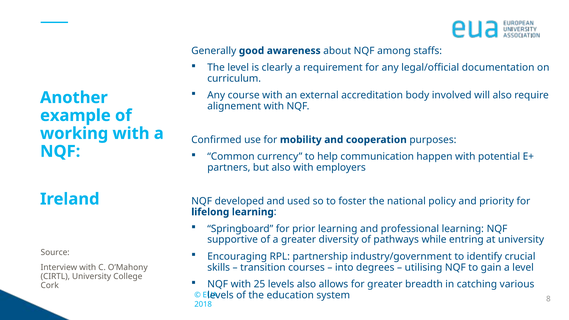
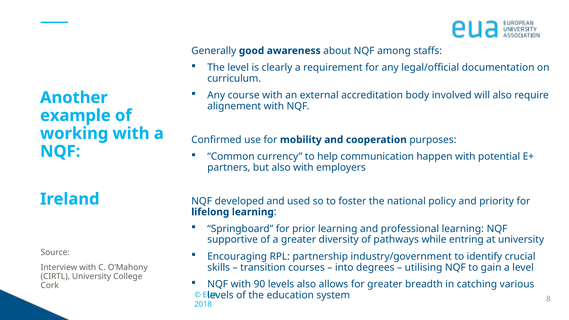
25: 25 -> 90
